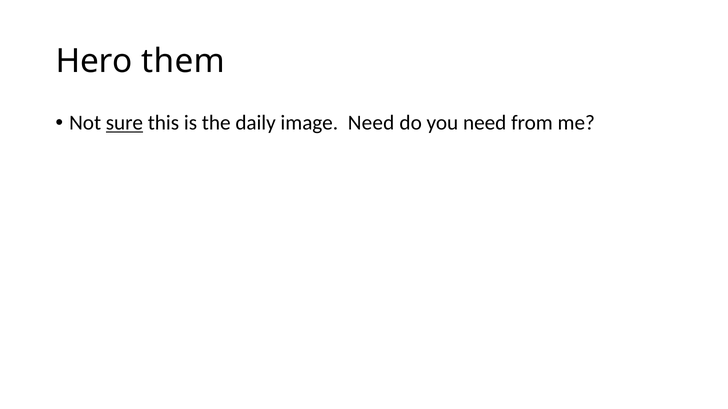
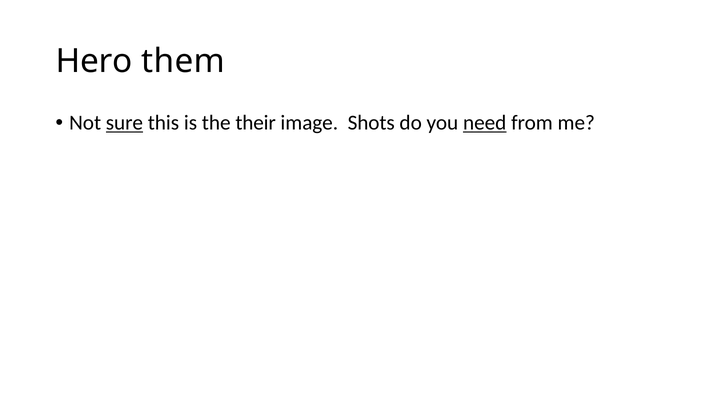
daily: daily -> their
image Need: Need -> Shots
need at (485, 123) underline: none -> present
